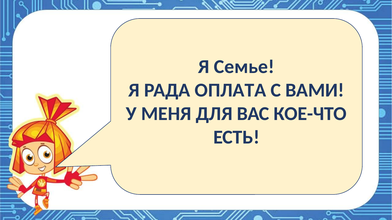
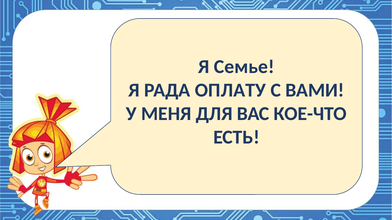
ОПЛАТА: ОПЛАТА -> ОПЛАТУ
